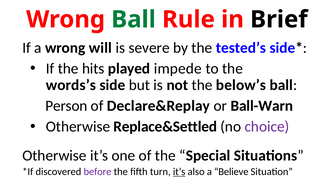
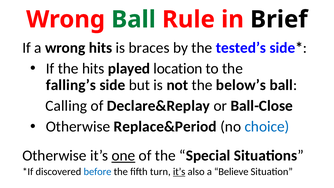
wrong will: will -> hits
severe: severe -> braces
impede: impede -> location
words’s: words’s -> falling’s
Person: Person -> Calling
Ball-Warn: Ball-Warn -> Ball-Close
Replace&Settled: Replace&Settled -> Replace&Period
choice colour: purple -> blue
one underline: none -> present
before colour: purple -> blue
